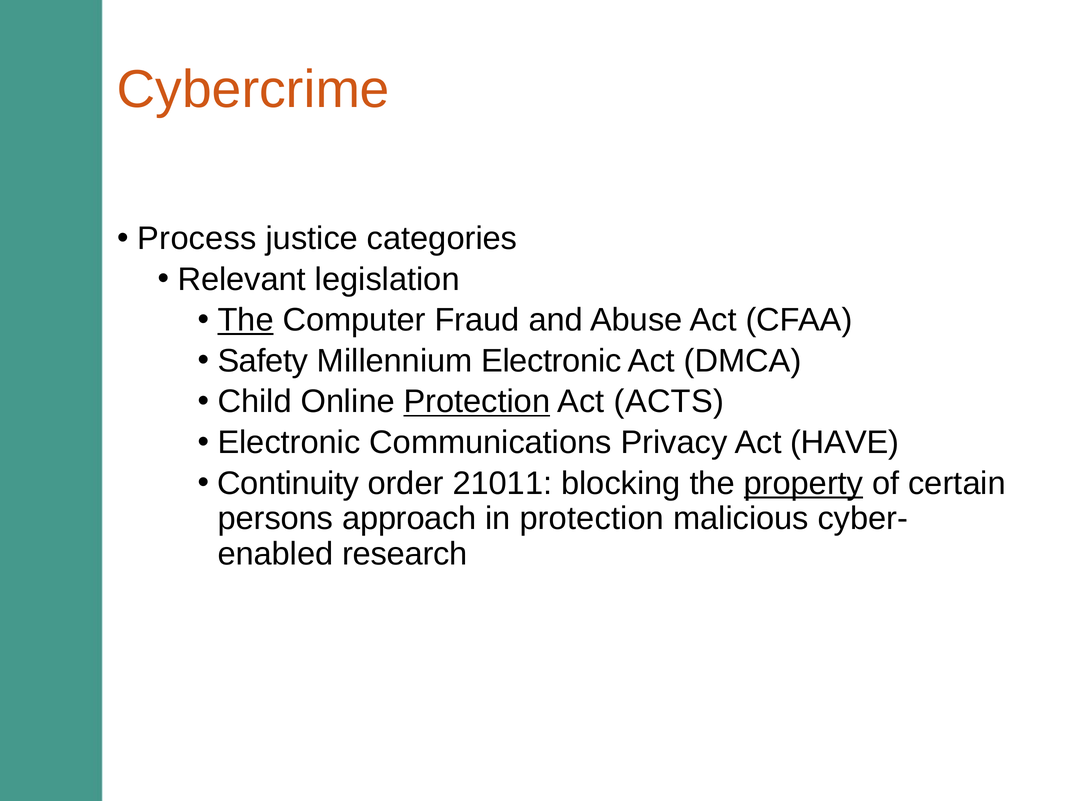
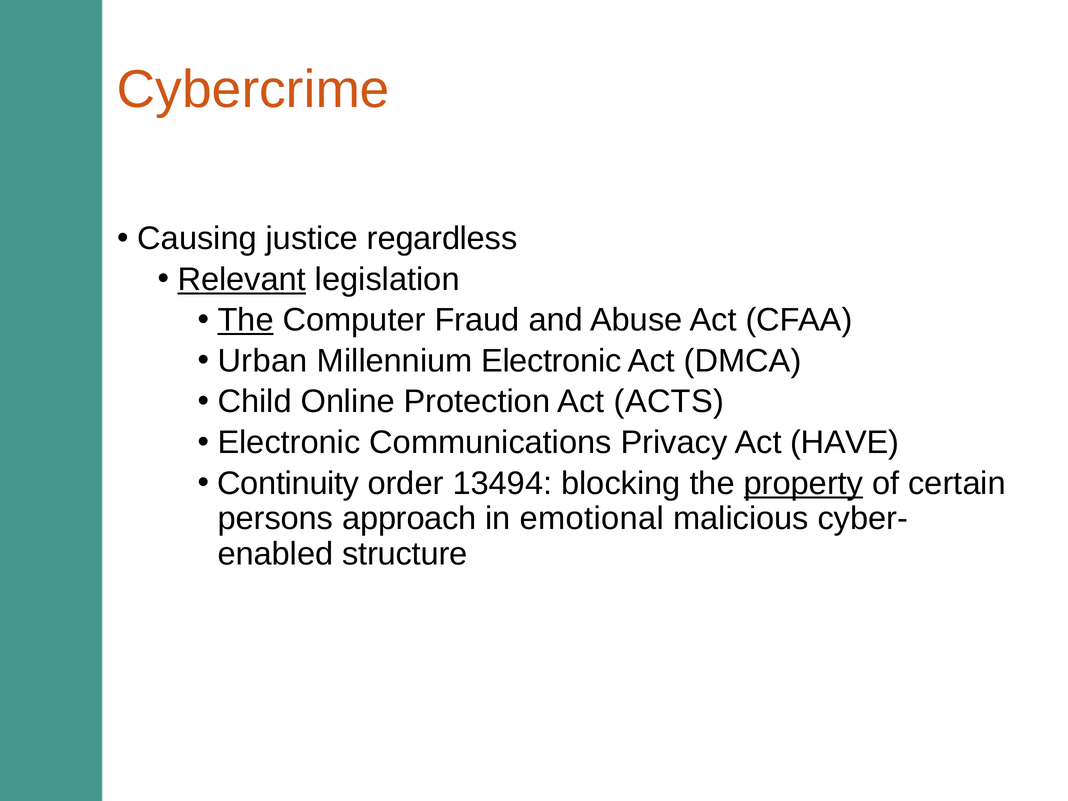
Process: Process -> Causing
categories: categories -> regardless
Relevant underline: none -> present
Safety: Safety -> Urban
Protection at (477, 402) underline: present -> none
21011: 21011 -> 13494
in protection: protection -> emotional
research: research -> structure
